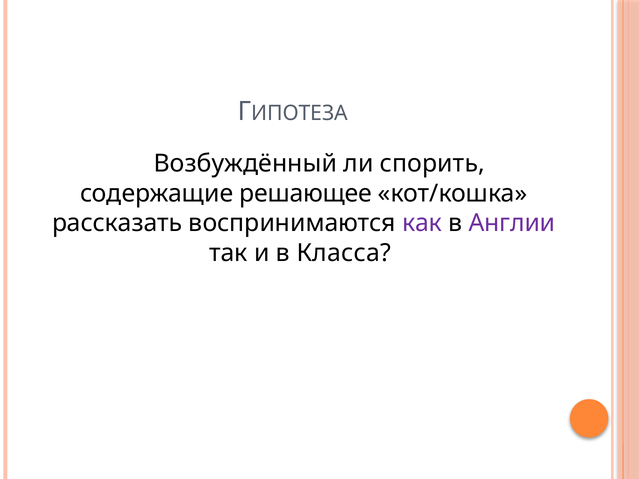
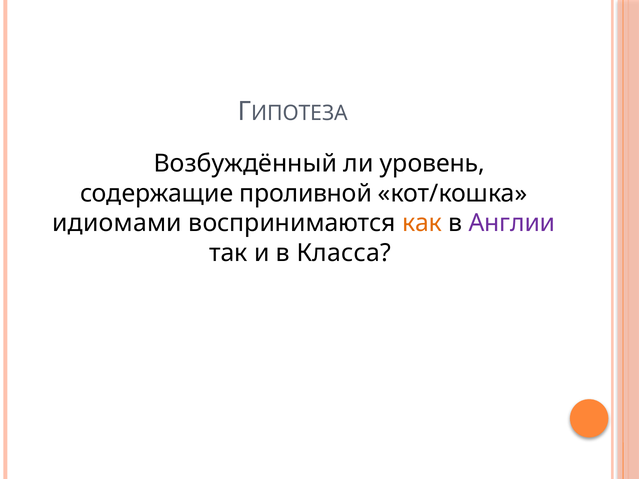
спорить: спорить -> уровень
решающее: решающее -> проливной
рассказать: рассказать -> идиомами
как colour: purple -> orange
